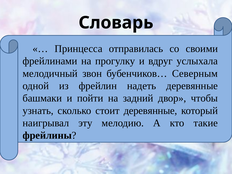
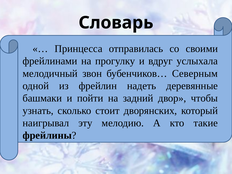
стоит деревянные: деревянные -> дворянских
